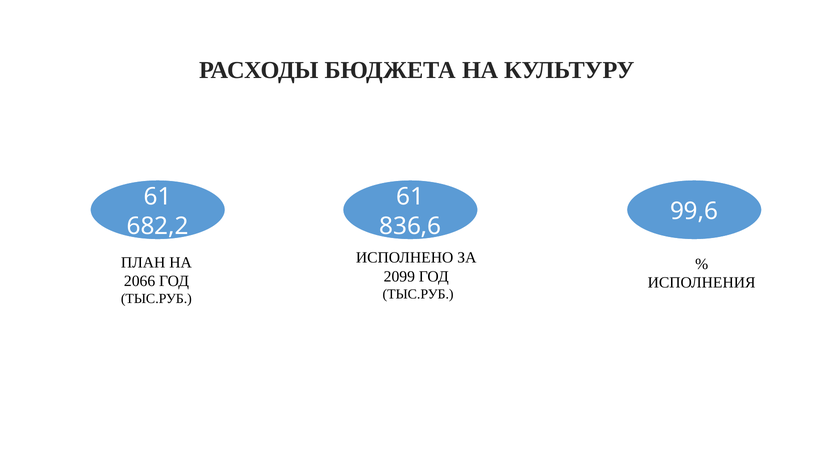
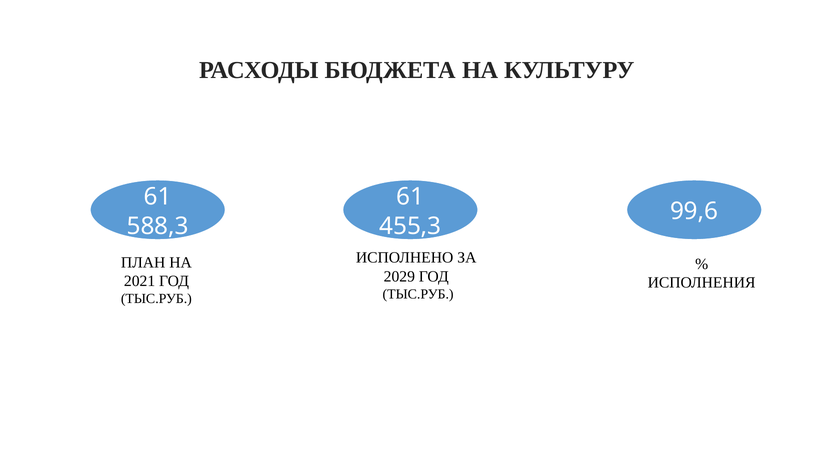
682,2: 682,2 -> 588,3
836,6: 836,6 -> 455,3
2099: 2099 -> 2029
2066: 2066 -> 2021
